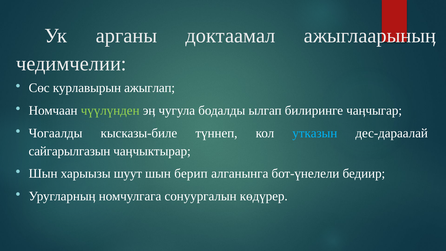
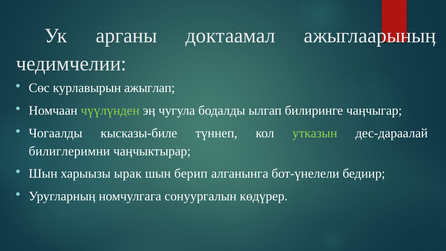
утказын colour: light blue -> light green
сайгарылгазын: сайгарылгазын -> билиглеримни
шуут: шуут -> ырак
